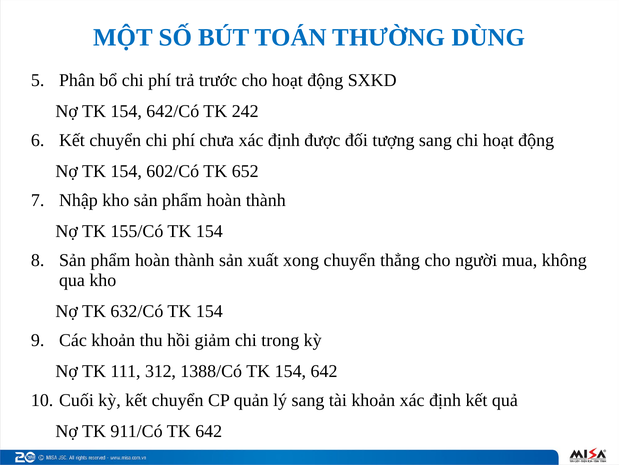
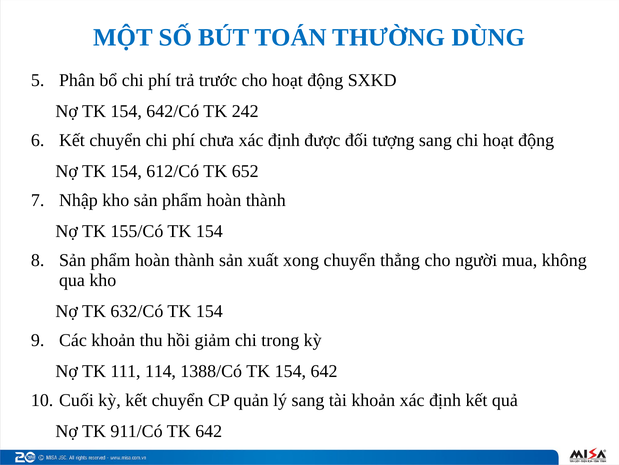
602/Có: 602/Có -> 612/Có
312: 312 -> 114
